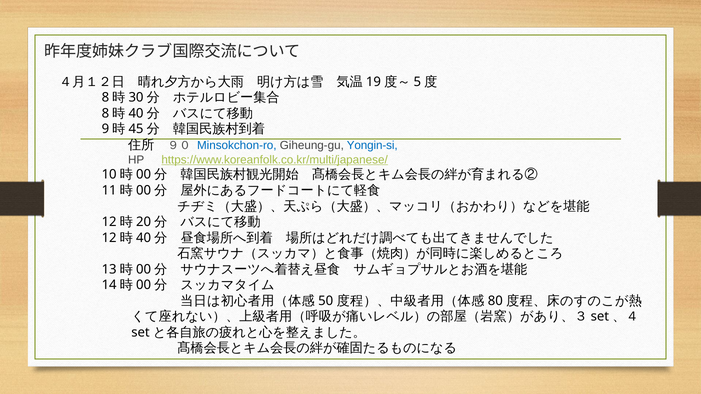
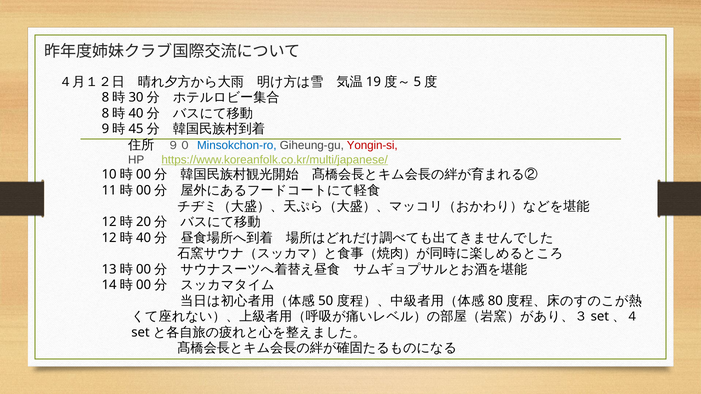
Yongin-si colour: blue -> red
